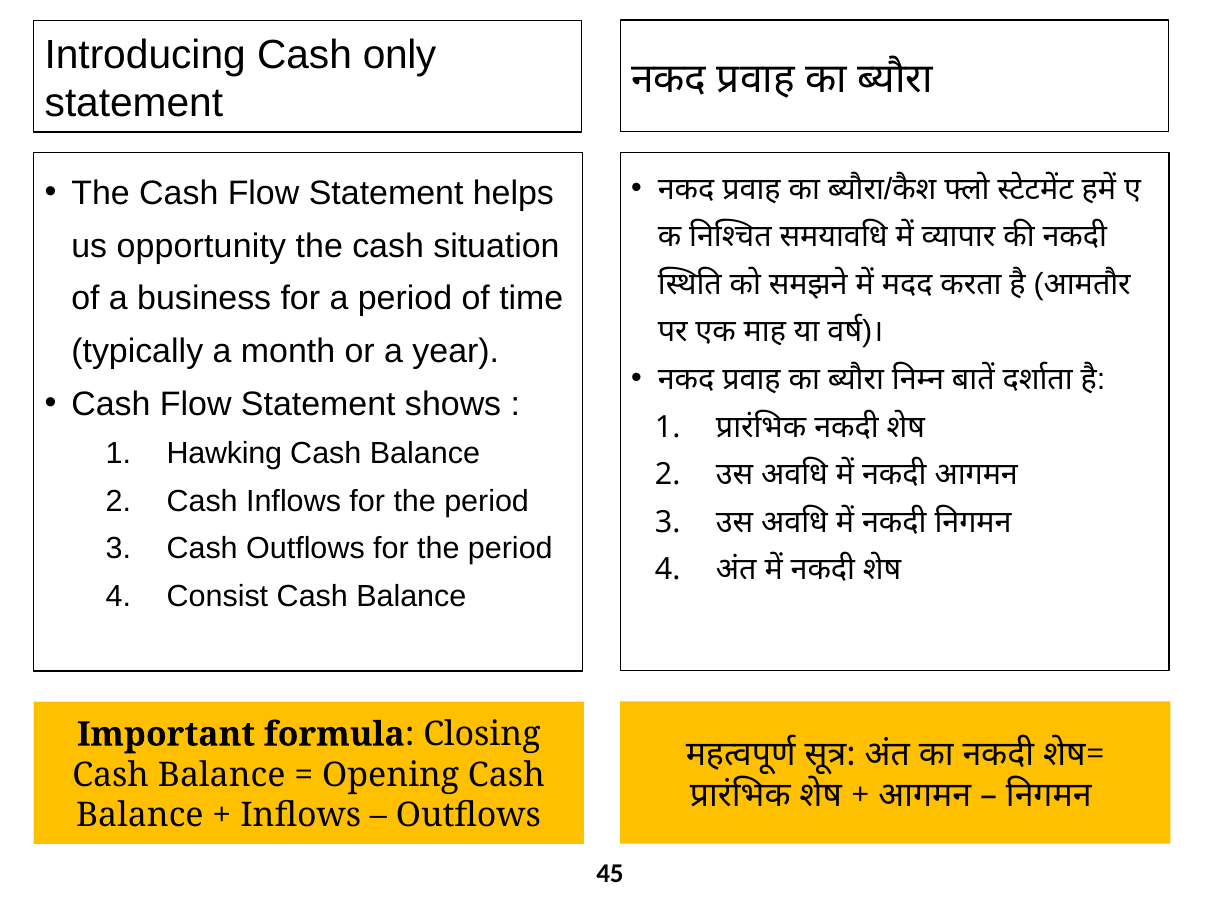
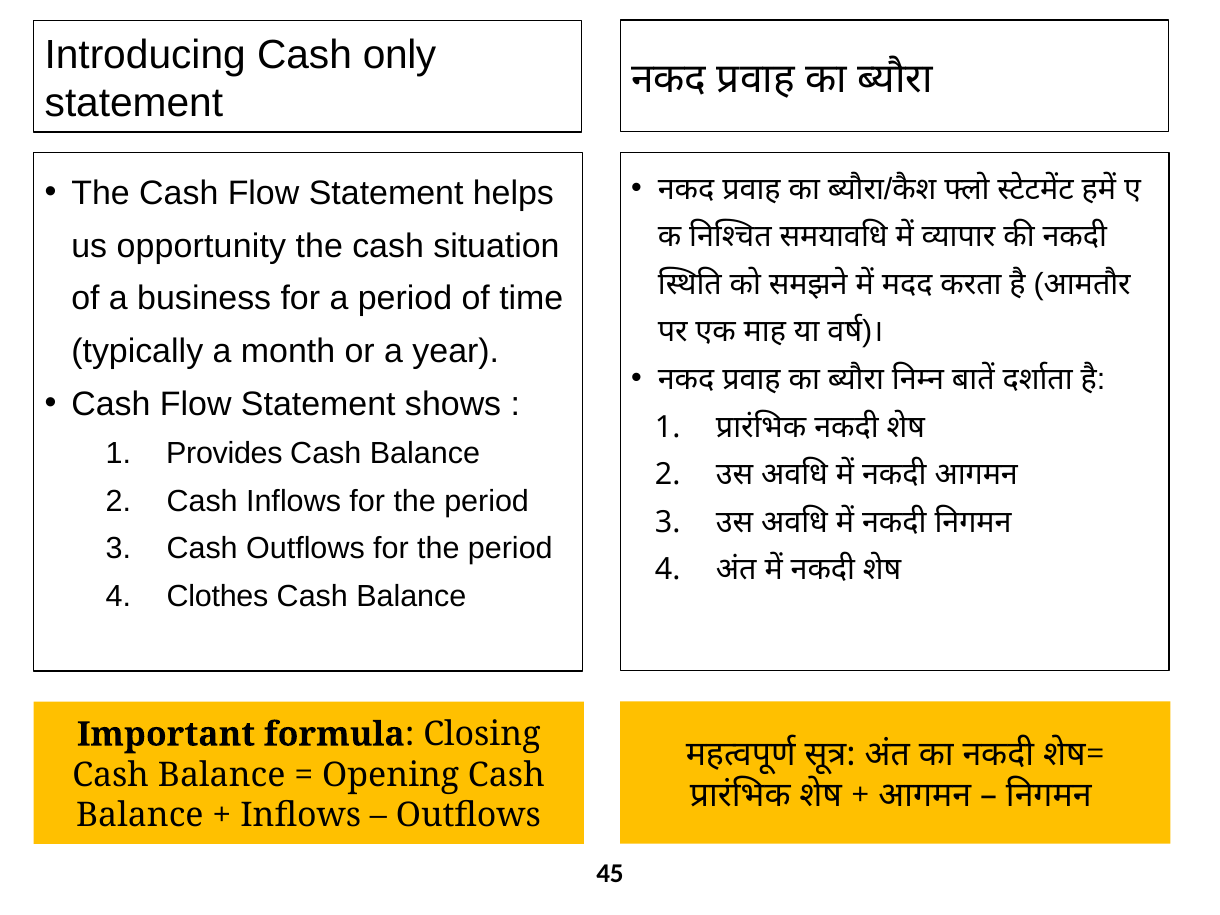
Hawking: Hawking -> Provides
Consist: Consist -> Clothes
